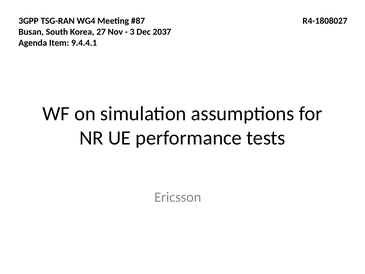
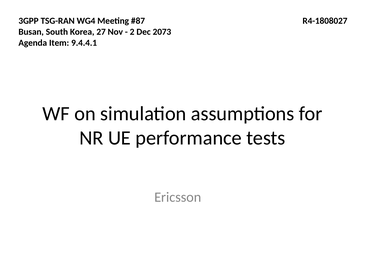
3: 3 -> 2
2037: 2037 -> 2073
